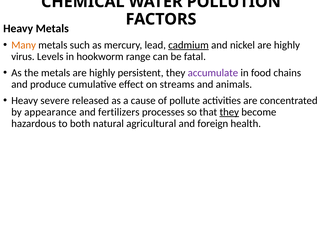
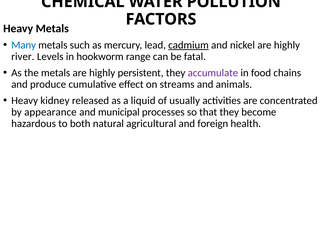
Many colour: orange -> blue
virus: virus -> river
severe: severe -> kidney
cause: cause -> liquid
pollute: pollute -> usually
fertilizers: fertilizers -> municipal
they at (229, 112) underline: present -> none
